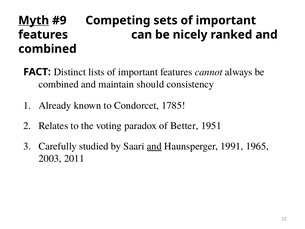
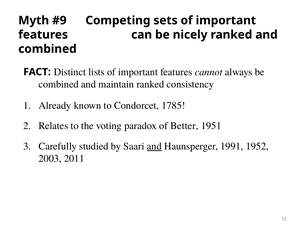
Myth underline: present -> none
maintain should: should -> ranked
1965: 1965 -> 1952
